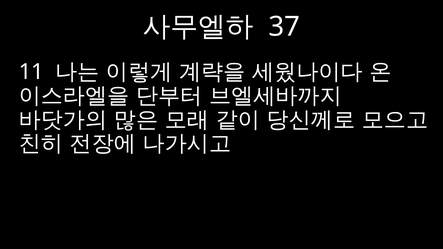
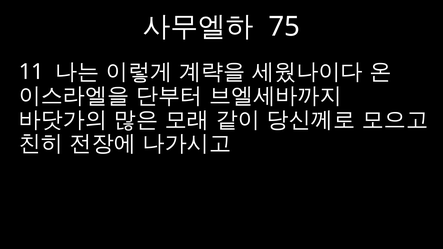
37: 37 -> 75
